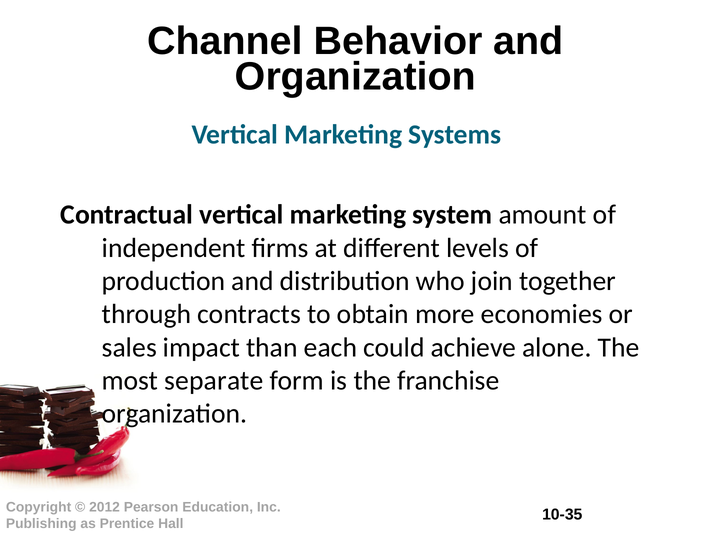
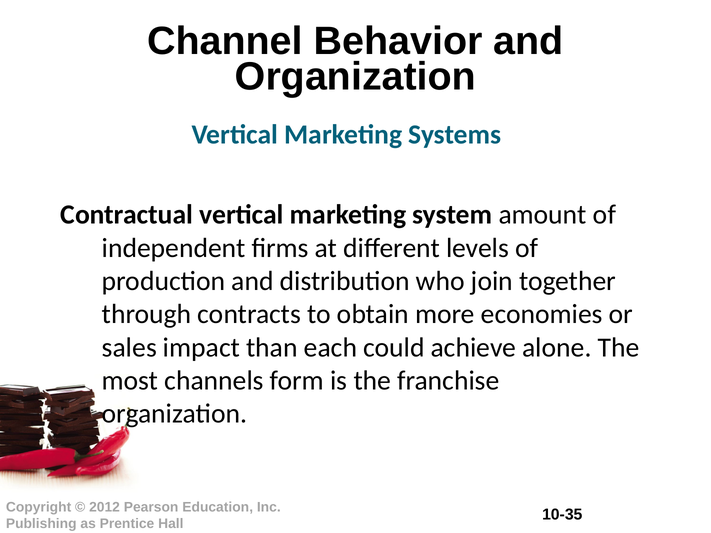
separate: separate -> channels
